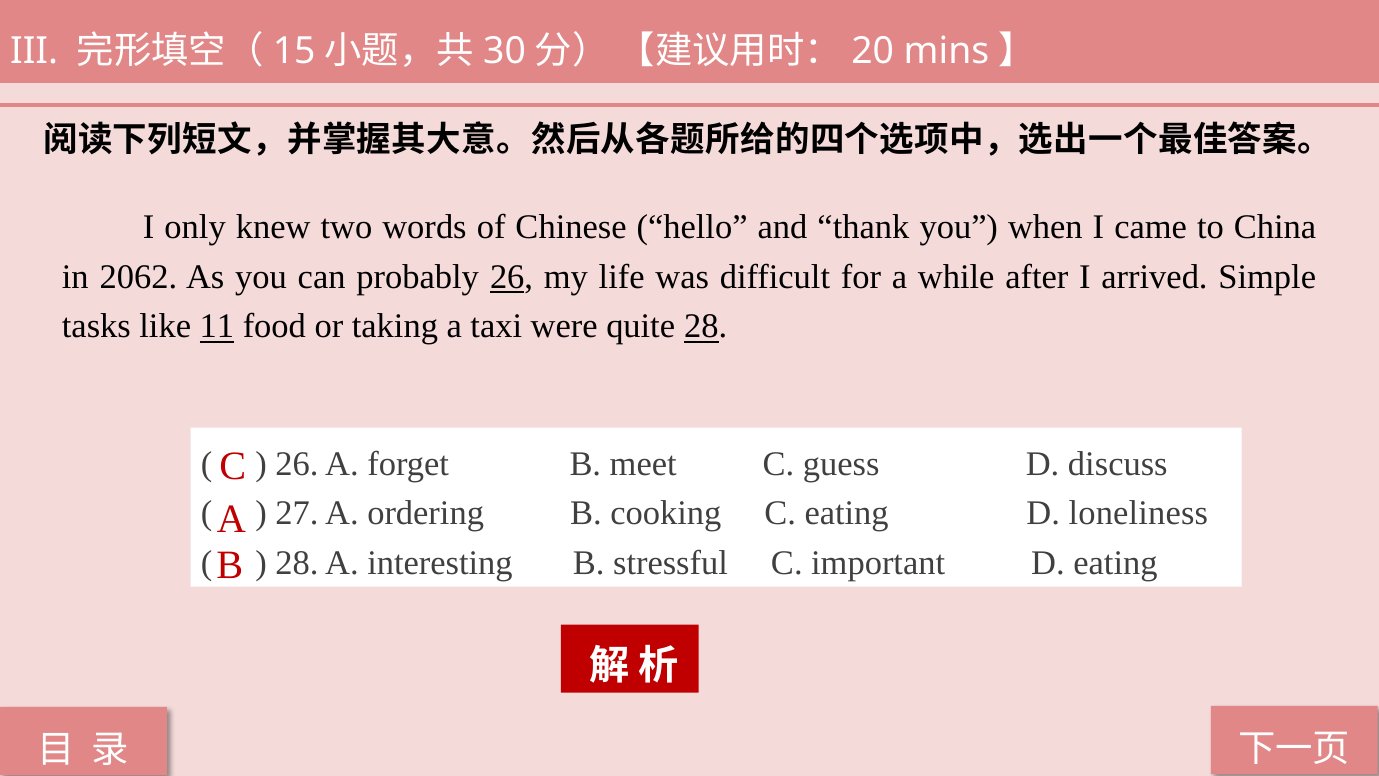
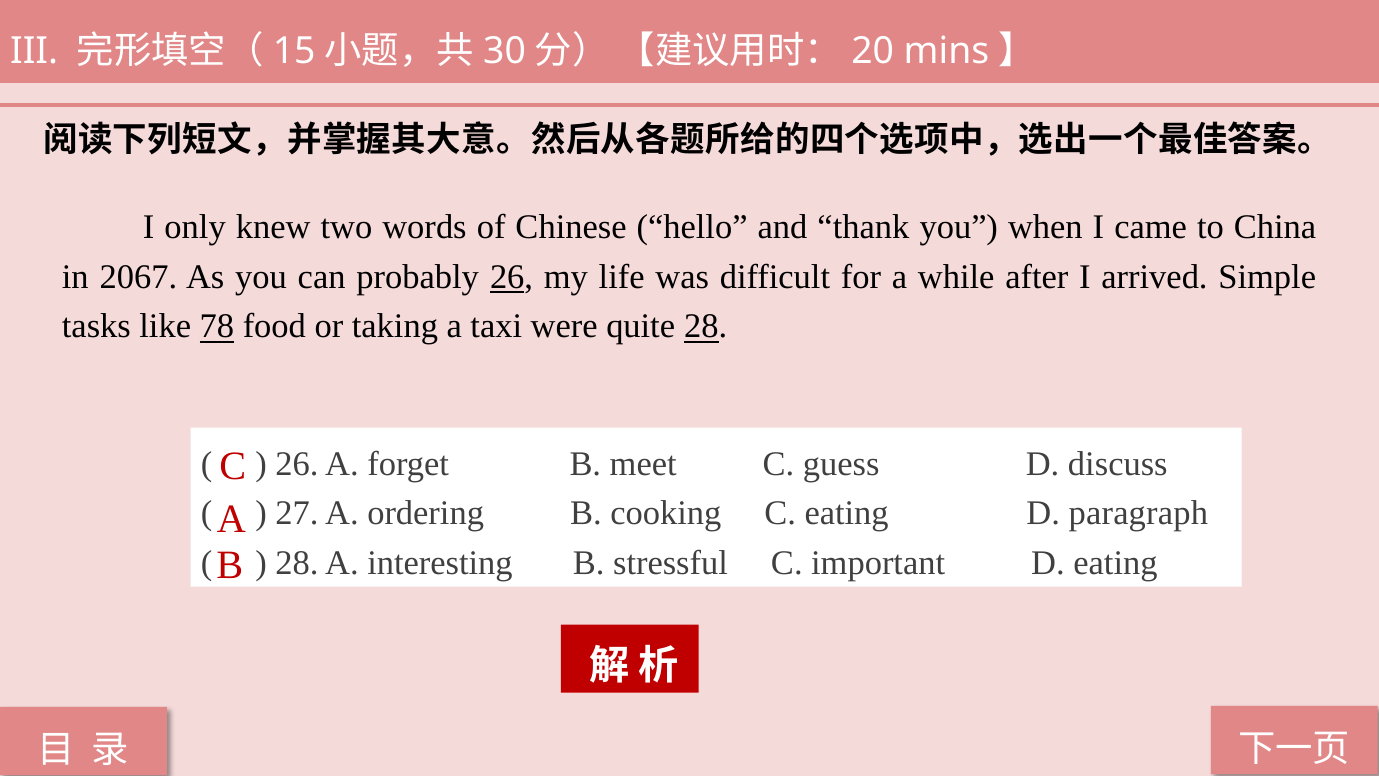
2062: 2062 -> 2067
11: 11 -> 78
loneliness: loneliness -> paragraph
